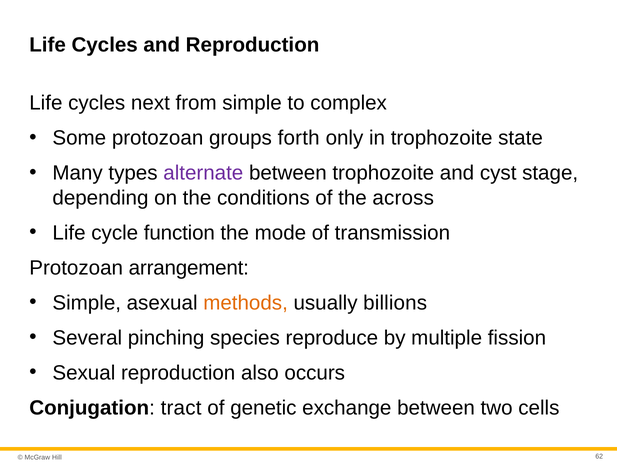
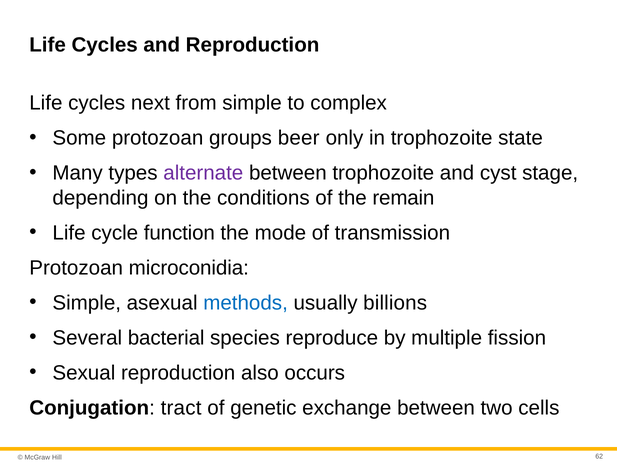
forth: forth -> beer
across: across -> remain
arrangement: arrangement -> microconidia
methods colour: orange -> blue
pinching: pinching -> bacterial
